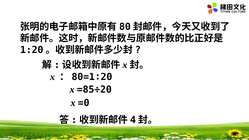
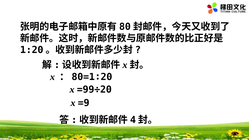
=85÷20: =85÷20 -> =99÷20
=0: =0 -> =9
